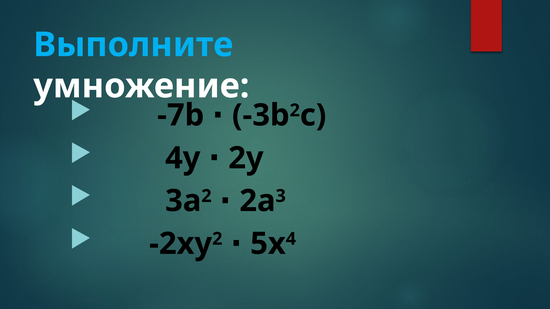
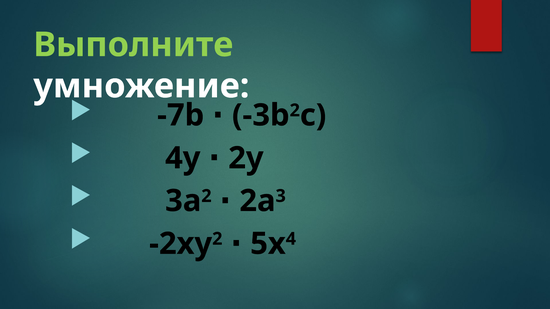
Выполните colour: light blue -> light green
